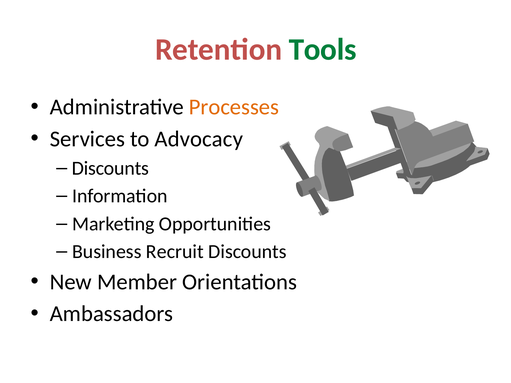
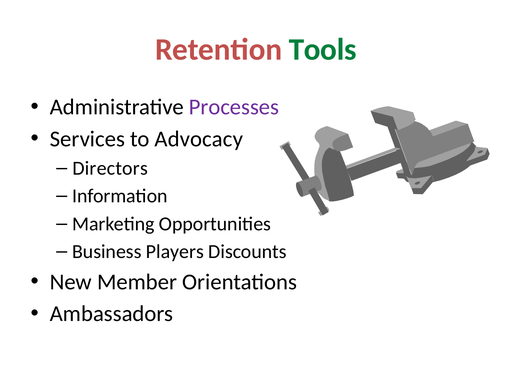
Processes colour: orange -> purple
Discounts at (110, 168): Discounts -> Directors
Recruit: Recruit -> Players
